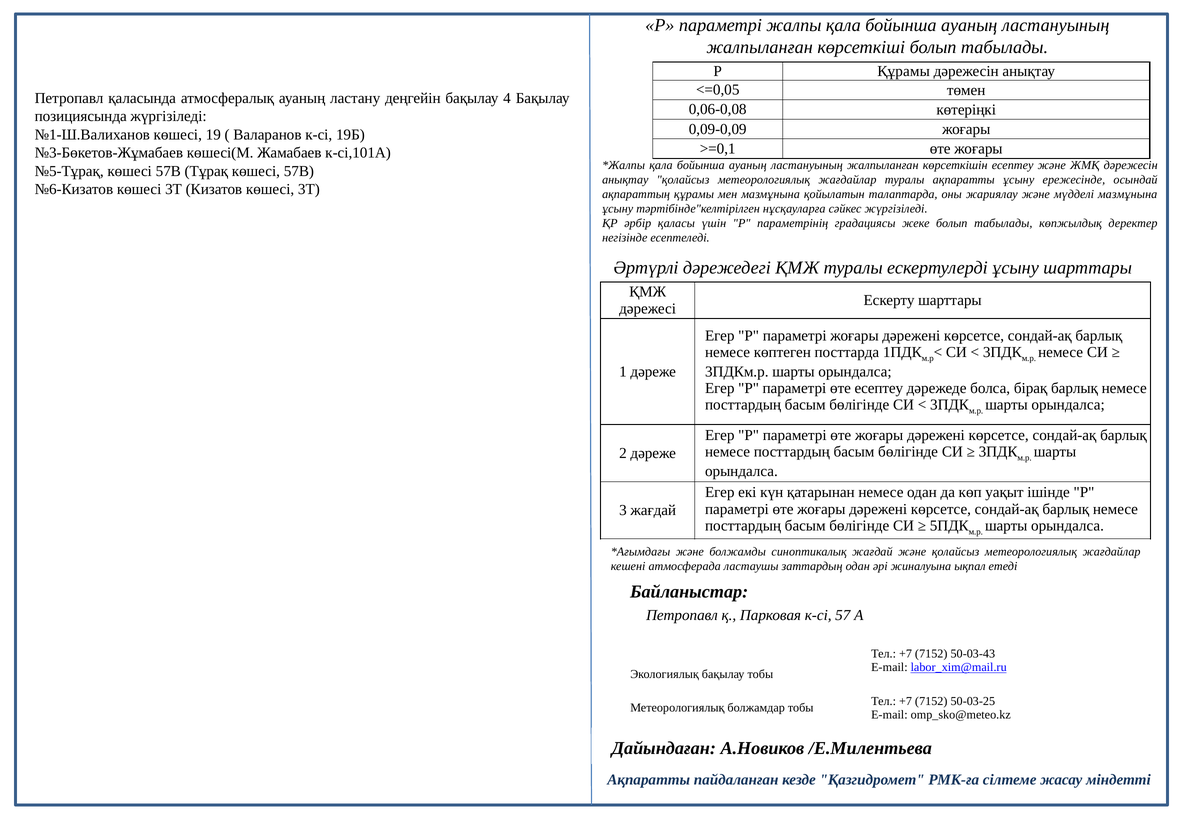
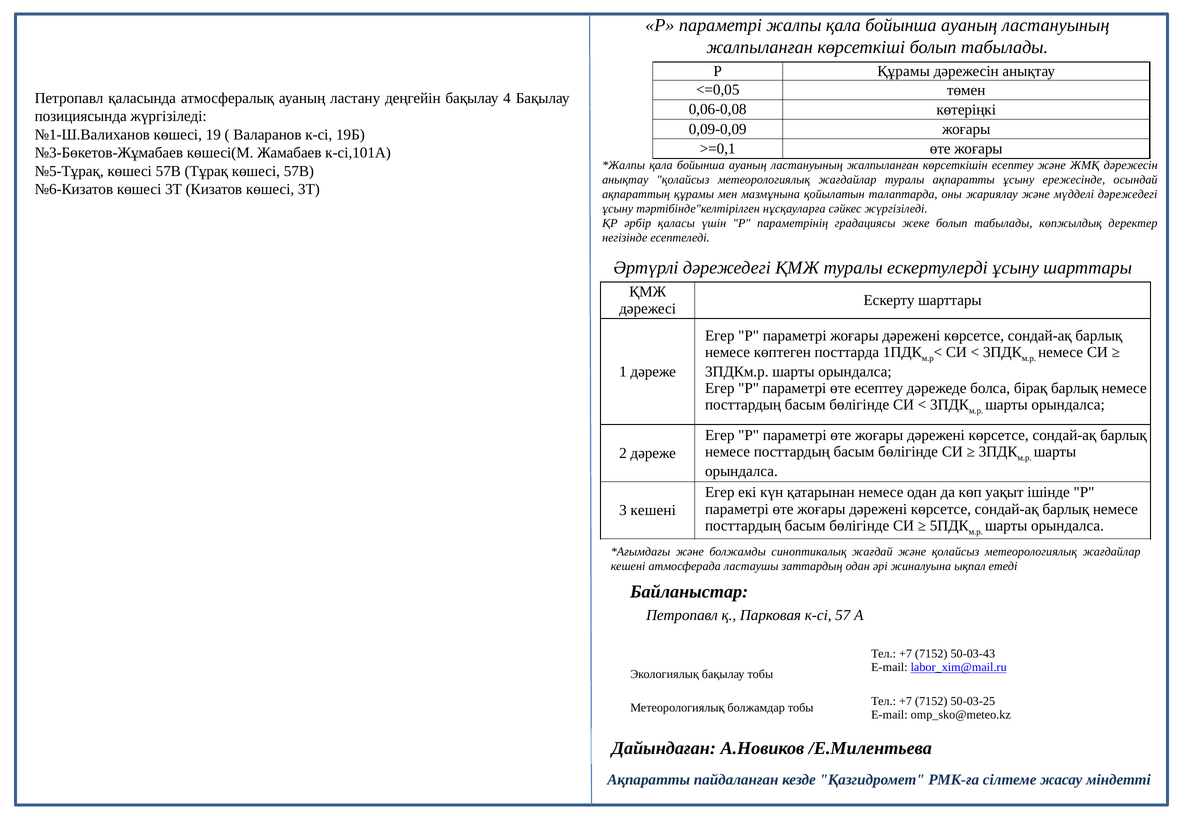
мүдделі мазмұнына: мазмұнына -> дәрежедегі
3 жағдай: жағдай -> кешені
